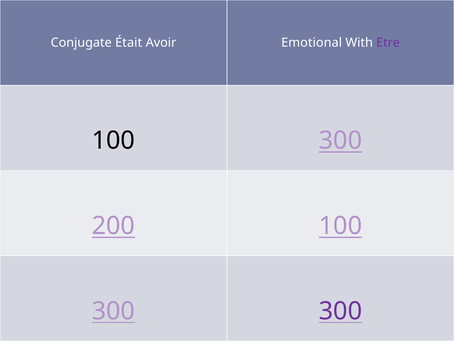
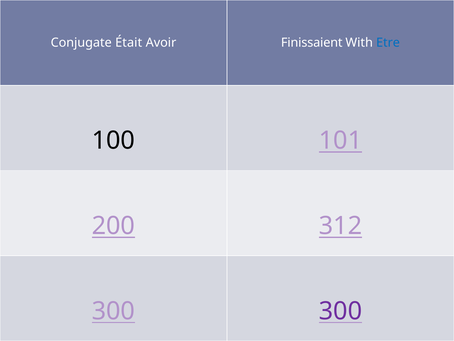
Emotional: Emotional -> Finissaient
Etre colour: purple -> blue
300 at (341, 140): 300 -> 101
200 100: 100 -> 312
